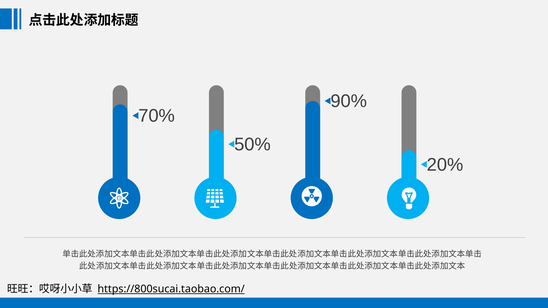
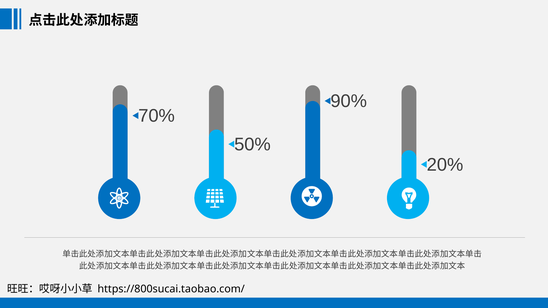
https://800sucai.taobao.com/ underline: present -> none
